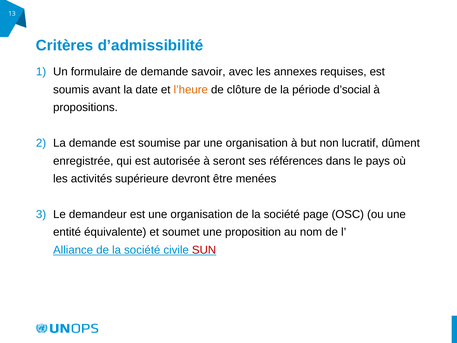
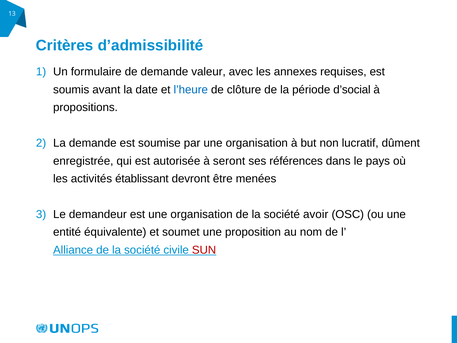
savoir: savoir -> valeur
l’heure colour: orange -> blue
supérieure: supérieure -> établissant
page: page -> avoir
